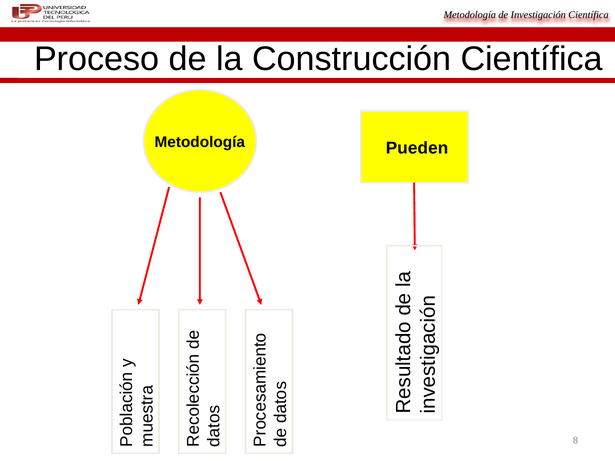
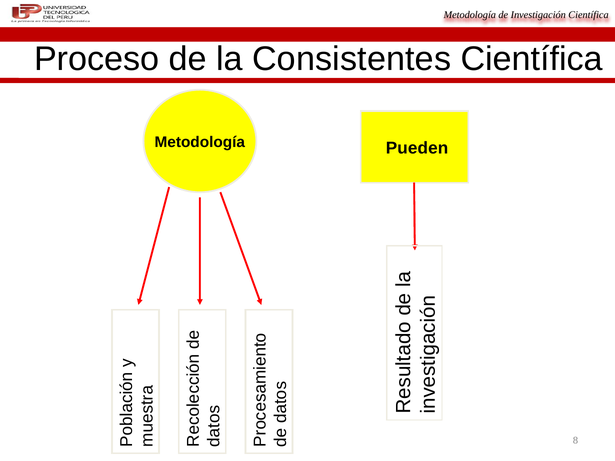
Construcción: Construcción -> Consistentes
